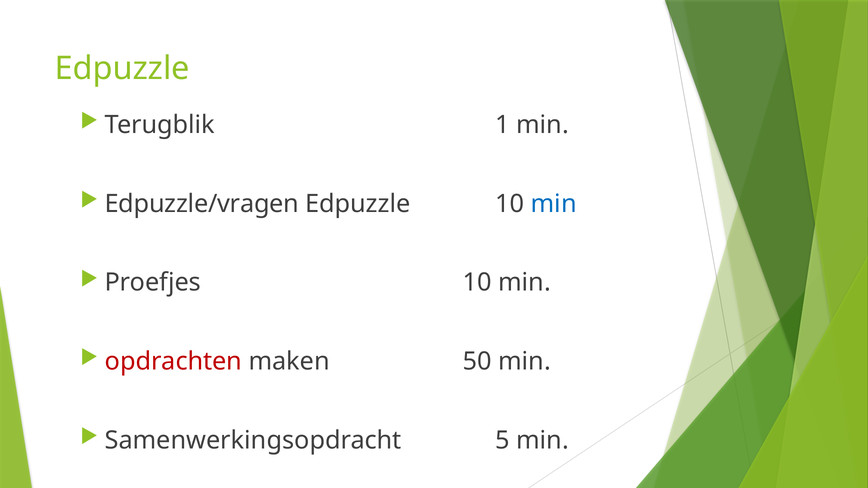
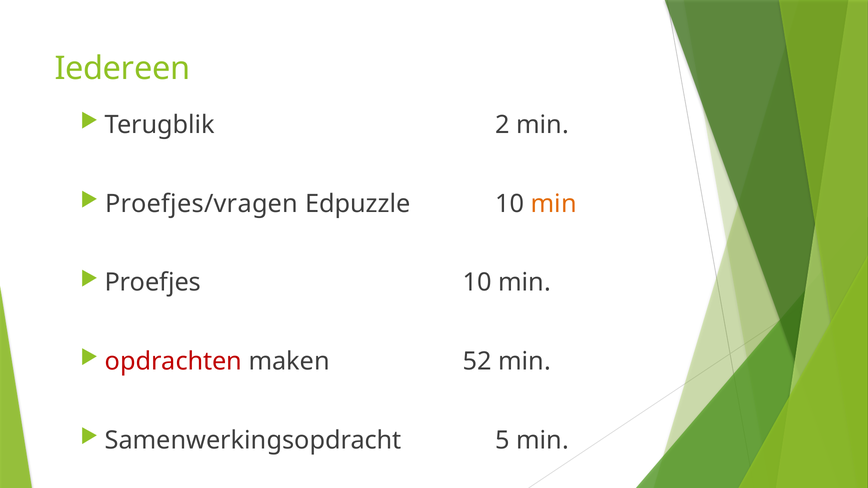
Edpuzzle at (122, 68): Edpuzzle -> Iedereen
1: 1 -> 2
Edpuzzle/vragen: Edpuzzle/vragen -> Proefjes/vragen
min at (554, 204) colour: blue -> orange
50: 50 -> 52
